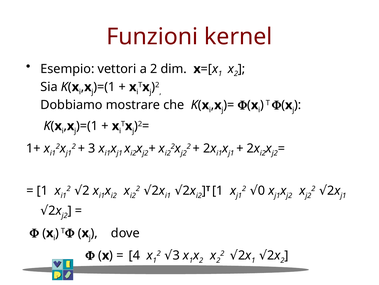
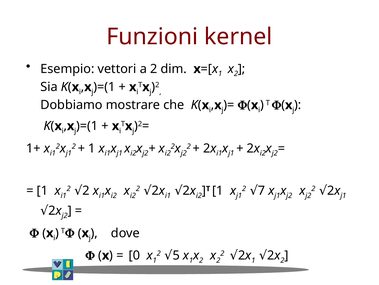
3 at (92, 148): 3 -> 1
0: 0 -> 7
4: 4 -> 0
3 at (176, 255): 3 -> 5
